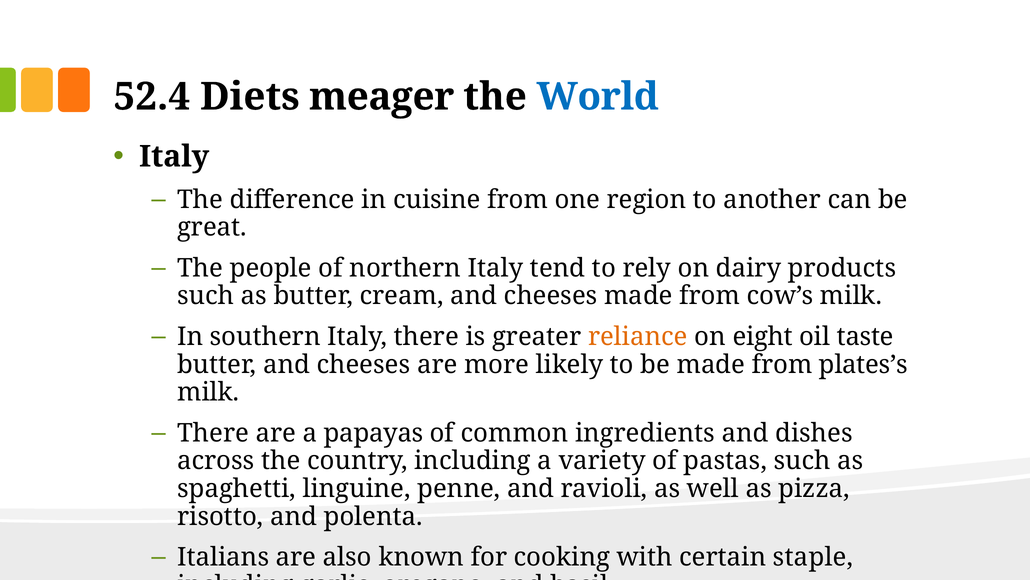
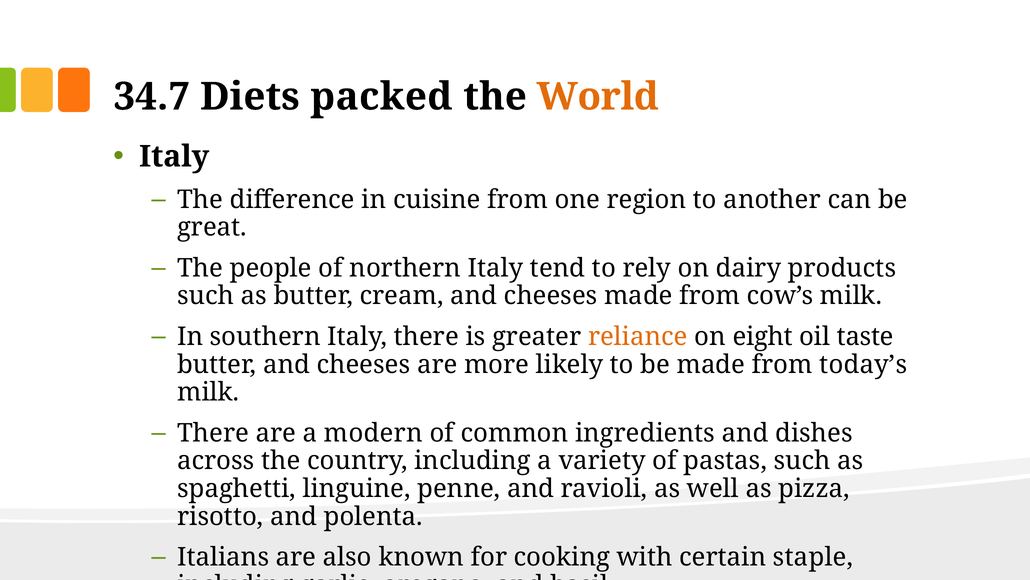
52.4: 52.4 -> 34.7
meager: meager -> packed
World colour: blue -> orange
plates’s: plates’s -> today’s
papayas: papayas -> modern
